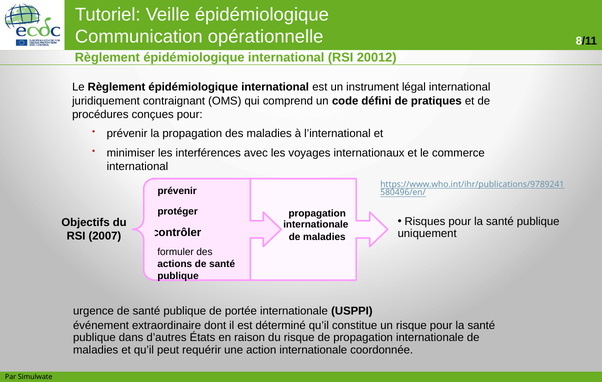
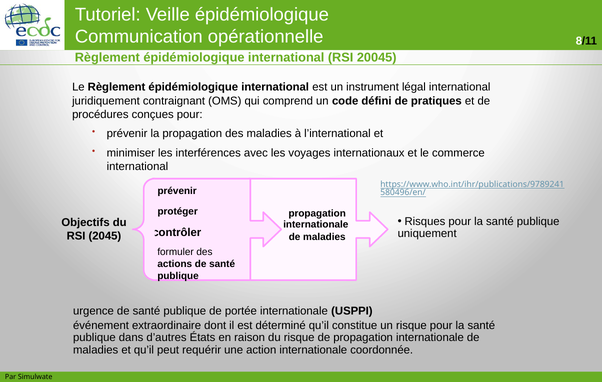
20012: 20012 -> 20045
2007: 2007 -> 2045
